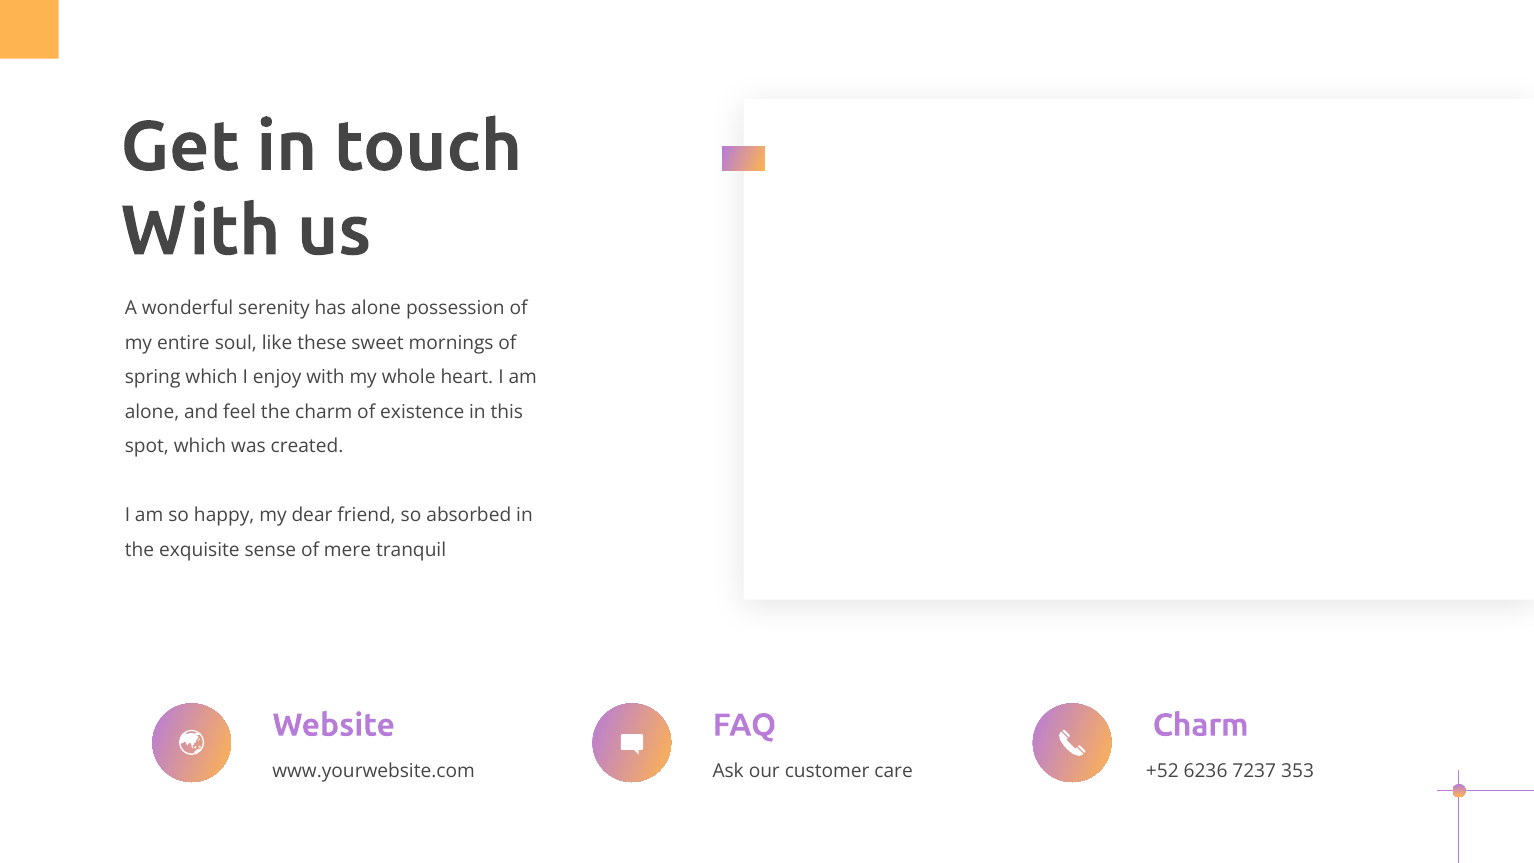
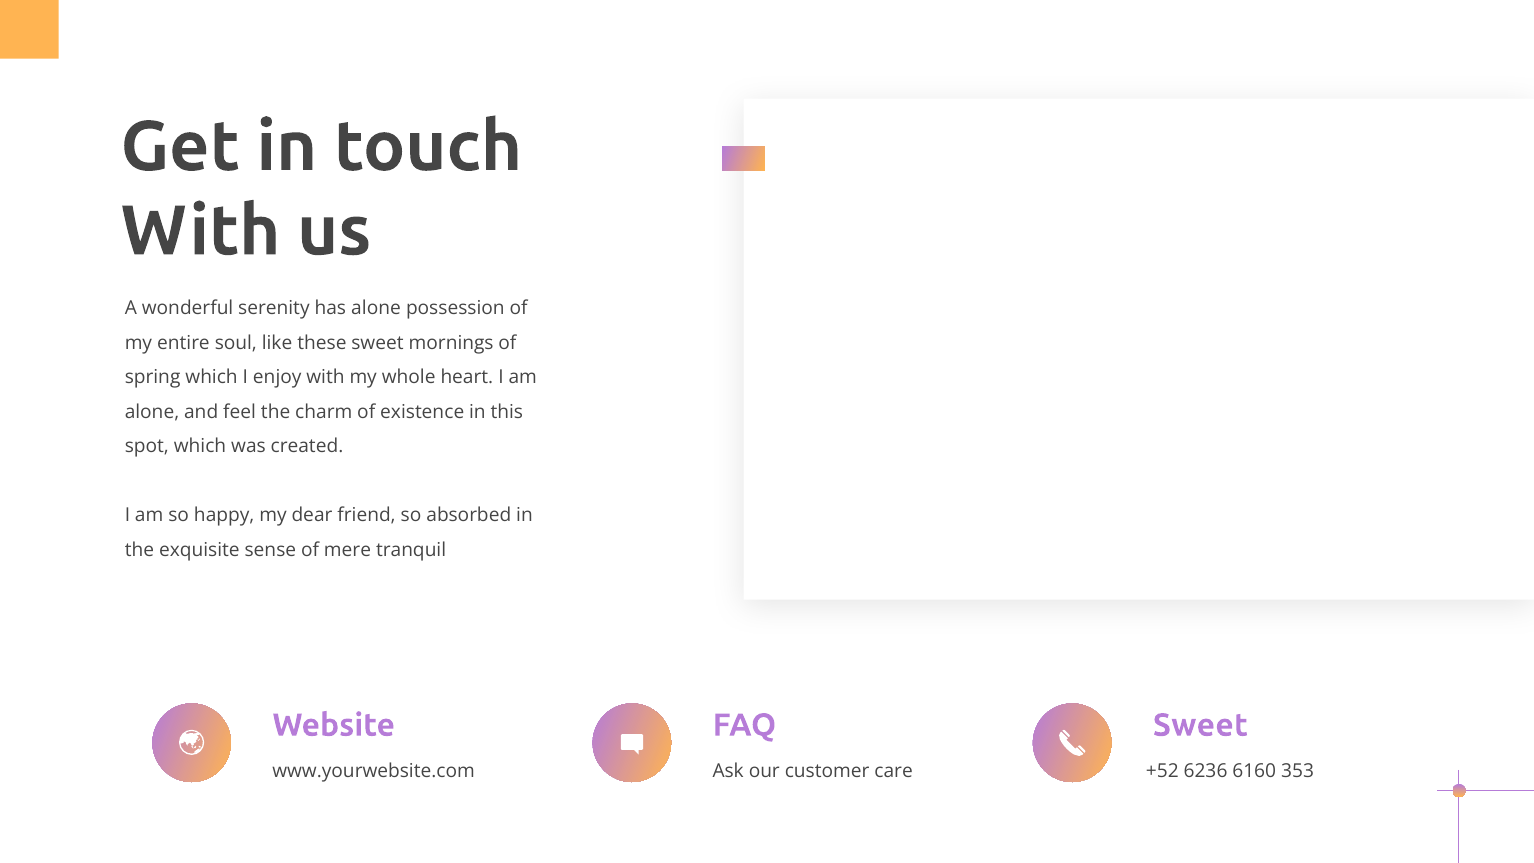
FAQ Charm: Charm -> Sweet
7237: 7237 -> 6160
